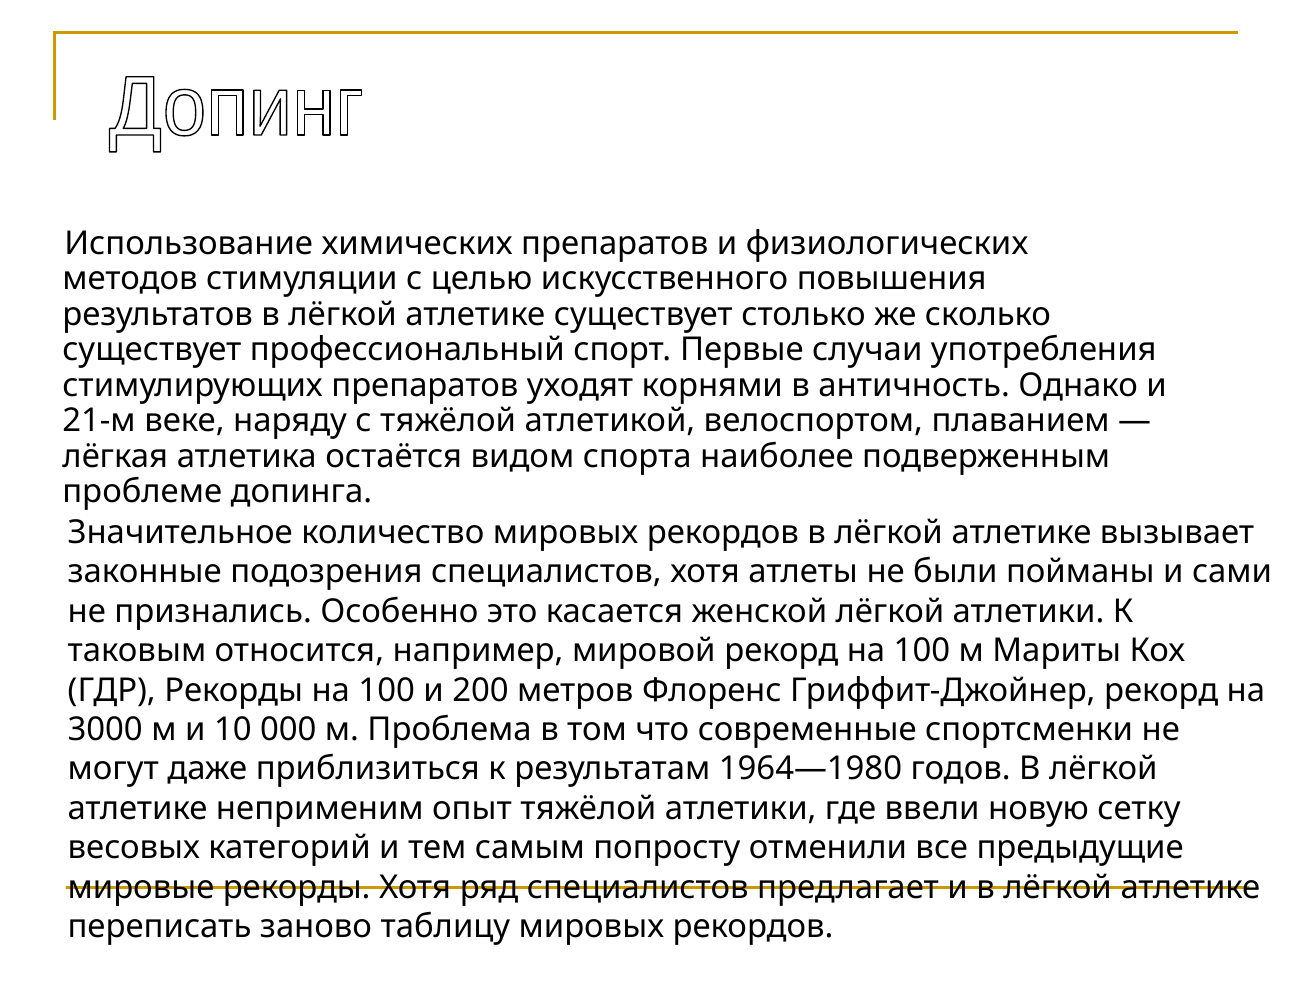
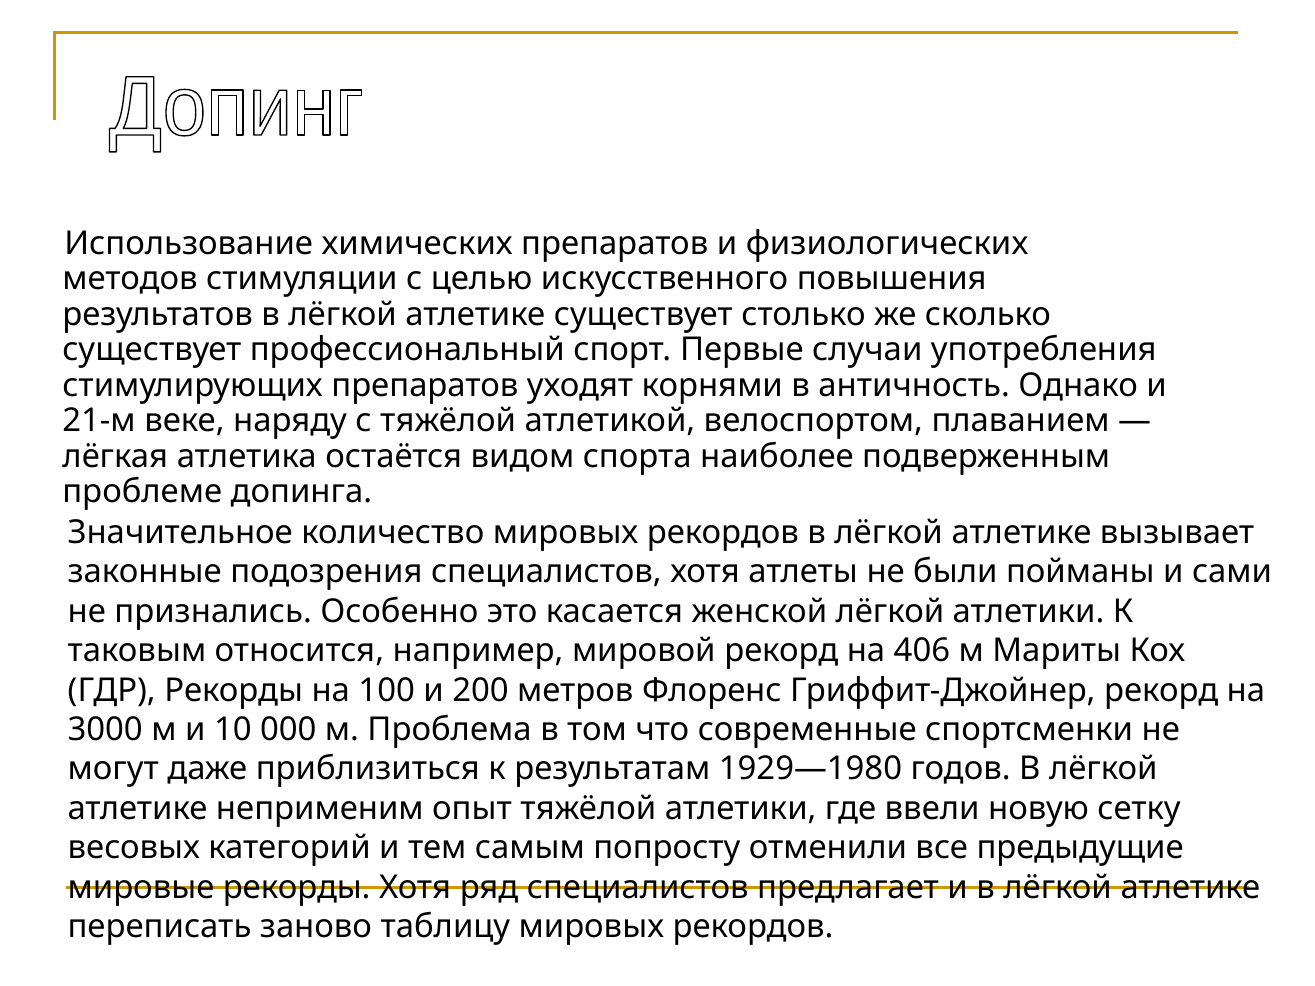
рекорд на 100: 100 -> 406
1964—1980: 1964—1980 -> 1929—1980
